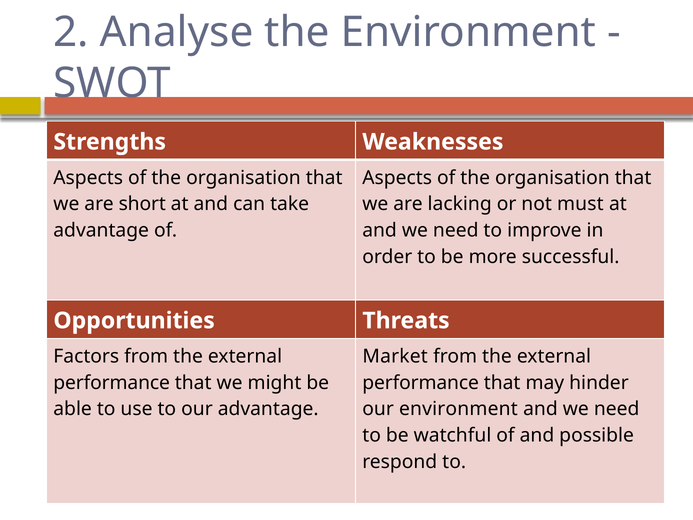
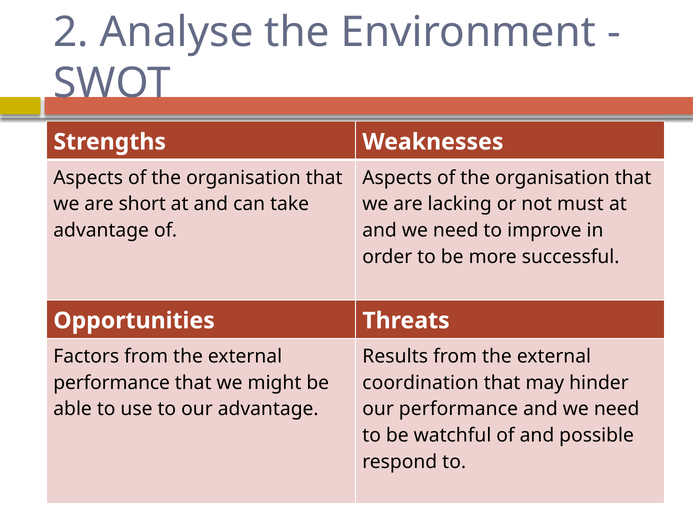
Market: Market -> Results
performance at (421, 383): performance -> coordination
our environment: environment -> performance
